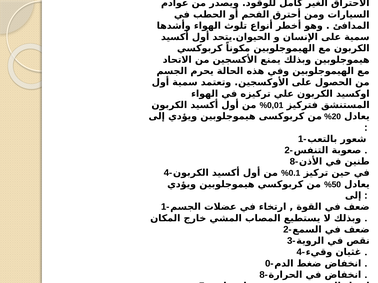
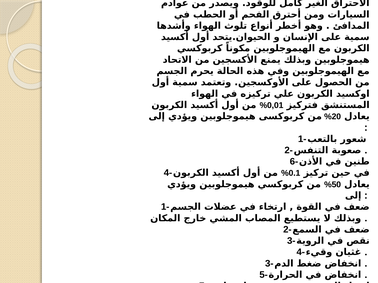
8- at (294, 162): 8- -> 6-
0- at (269, 264): 0- -> 3-
8- at (264, 275): 8- -> 5-
